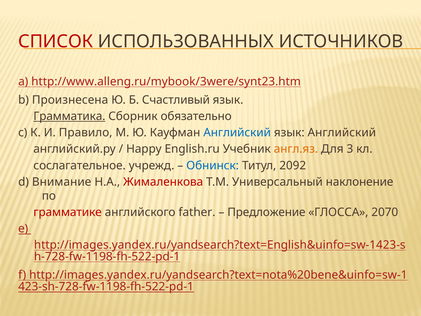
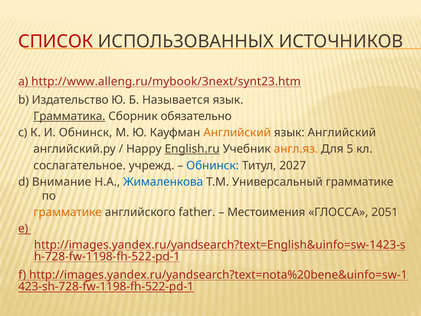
http://www.alleng.ru/mybook/3were/synt23.htm: http://www.alleng.ru/mybook/3were/synt23.htm -> http://www.alleng.ru/mybook/3next/synt23.htm
Произнесена: Произнесена -> Издательство
Счастливый: Счастливый -> Называется
И Правило: Правило -> Обнинск
Английский at (237, 133) colour: blue -> orange
English.ru underline: none -> present
3: 3 -> 5
2092: 2092 -> 2027
Жималенкова colour: red -> blue
Универсальный наклонение: наклонение -> грамматике
грамматике at (68, 212) colour: red -> orange
Предложение: Предложение -> Местоимения
2070: 2070 -> 2051
